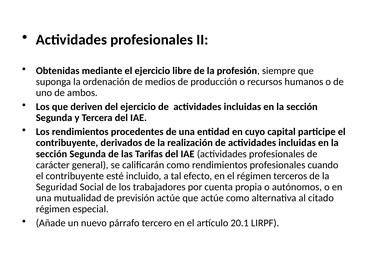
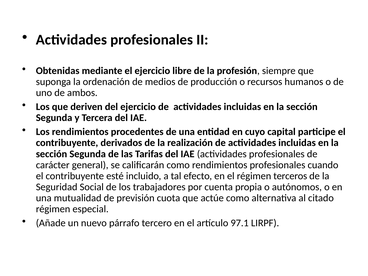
previsión actúe: actúe -> cuota
20.1: 20.1 -> 97.1
